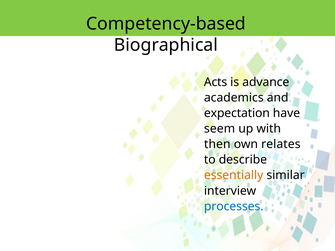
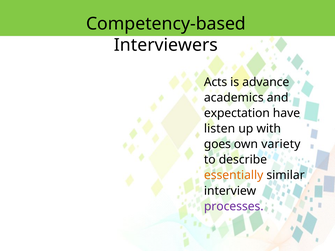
Biographical: Biographical -> Interviewers
seem: seem -> listen
then: then -> goes
relates: relates -> variety
processes colour: blue -> purple
